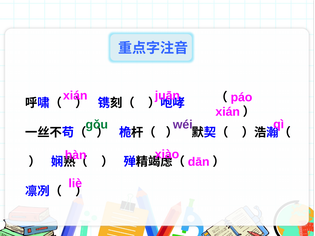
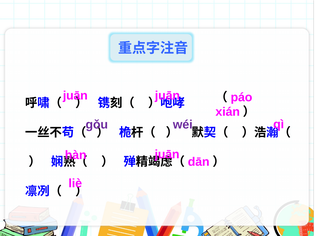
xián at (75, 96): xián -> juān
ɡǒu colour: green -> purple
xiào at (167, 155): xiào -> juān
